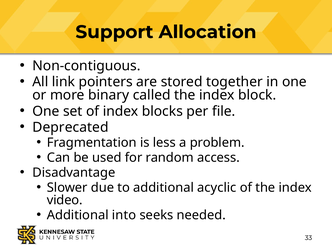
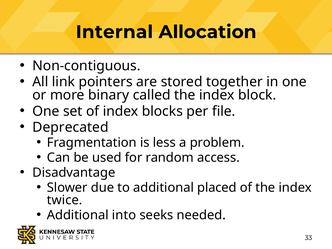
Support: Support -> Internal
acyclic: acyclic -> placed
video: video -> twice
